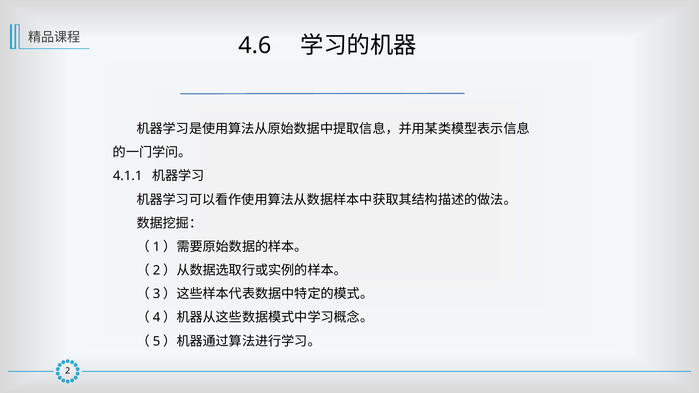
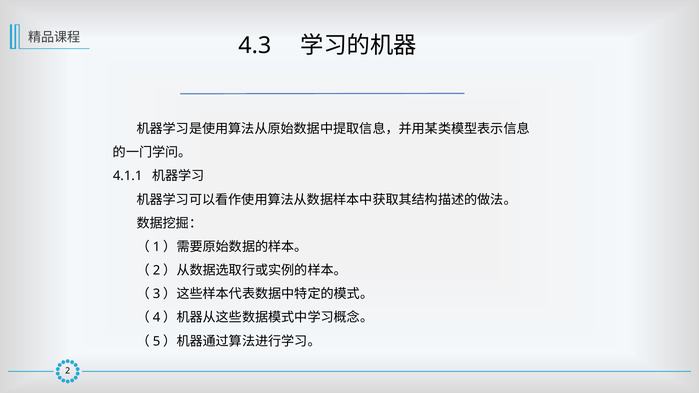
4.6: 4.6 -> 4.3
